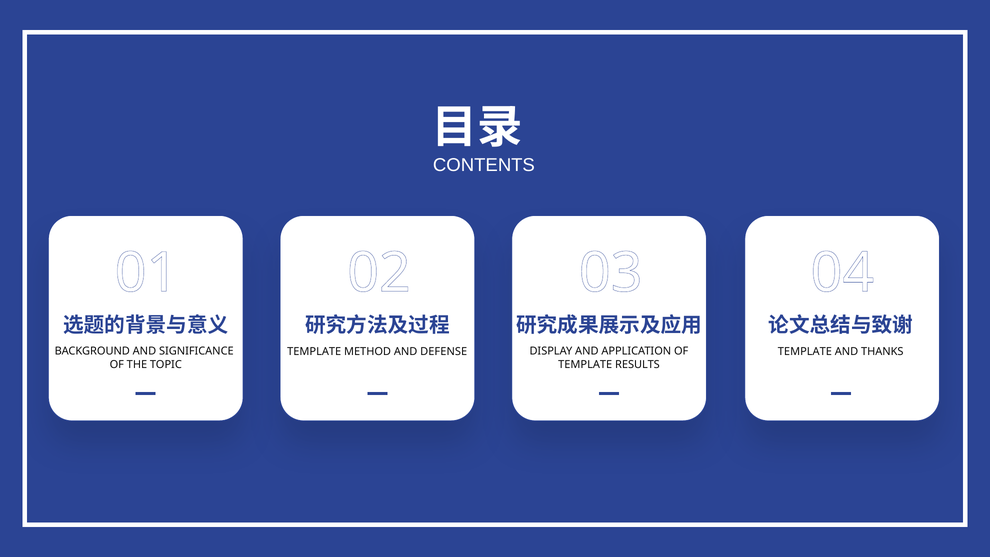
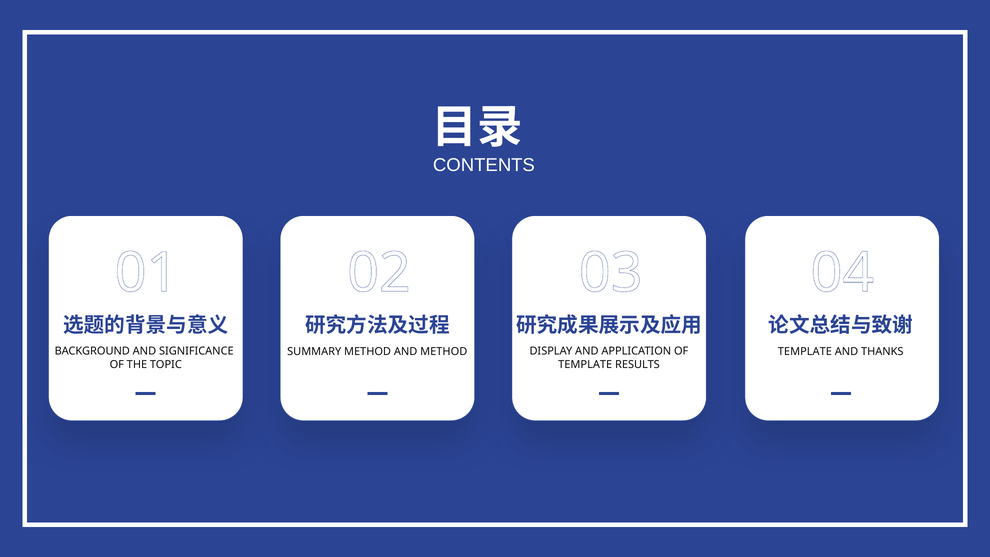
TEMPLATE at (314, 351): TEMPLATE -> SUMMARY
AND DEFENSE: DEFENSE -> METHOD
